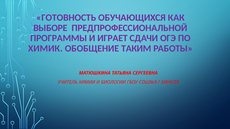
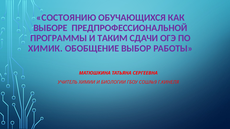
ГОТОВНОСТЬ: ГОТОВНОСТЬ -> СОСТОЯНИЮ
ИГРАЕТ: ИГРАЕТ -> ТАКИМ
ТАКИМ: ТАКИМ -> ВЫБОР
